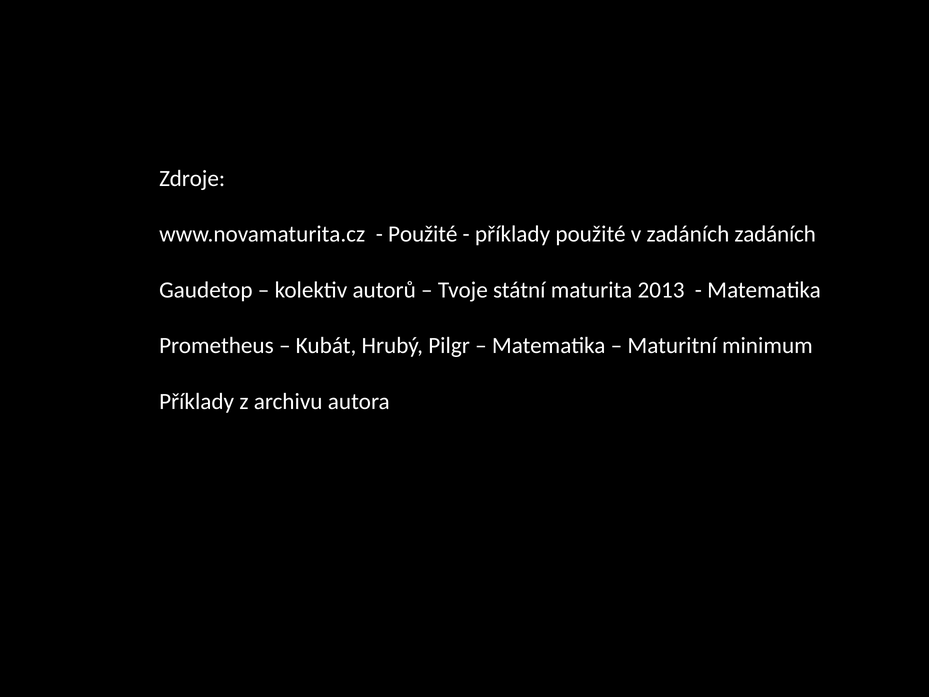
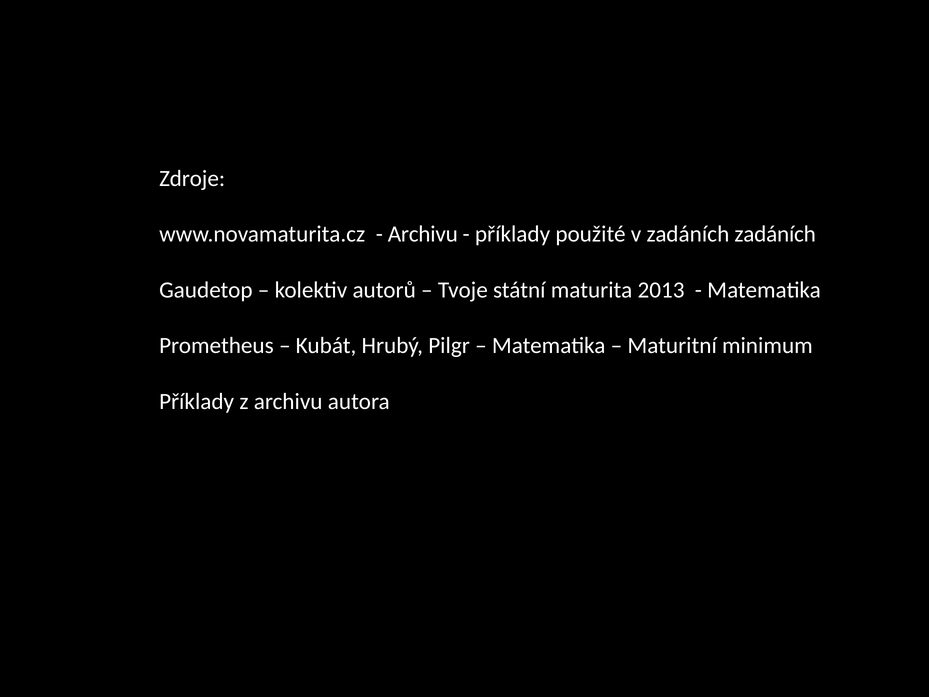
Použité at (423, 234): Použité -> Archivu
